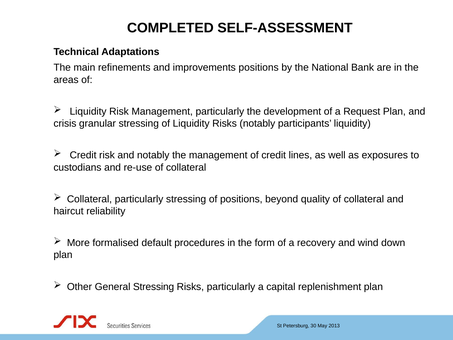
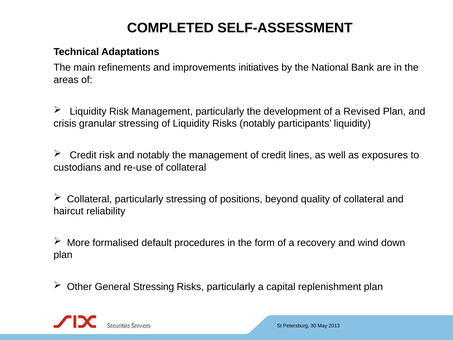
improvements positions: positions -> initiatives
Request: Request -> Revised
